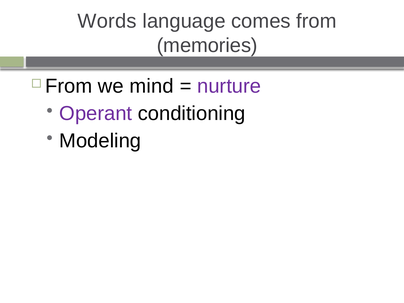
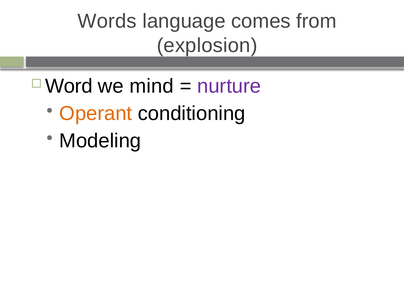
memories: memories -> explosion
From at (69, 86): From -> Word
Operant colour: purple -> orange
